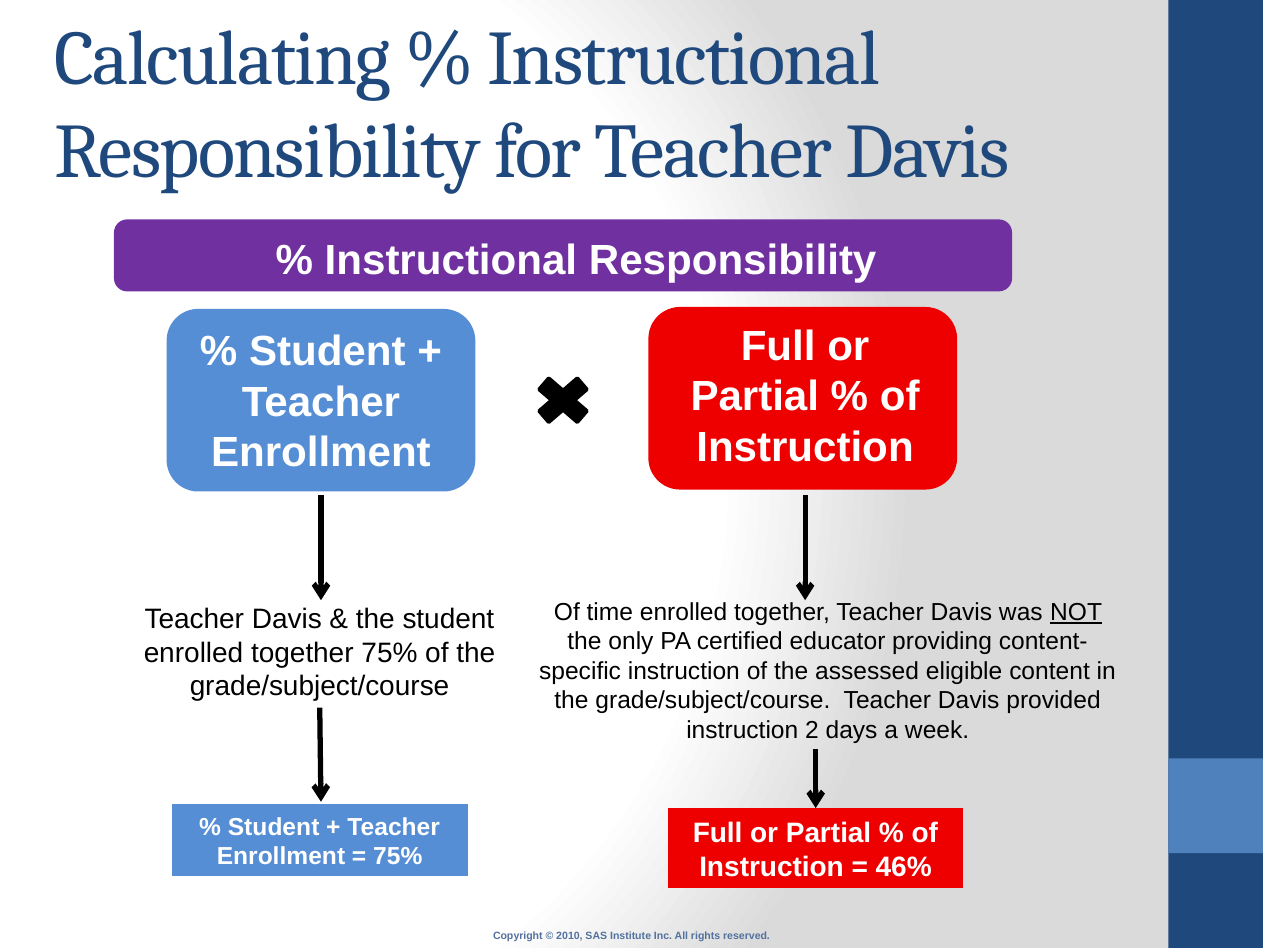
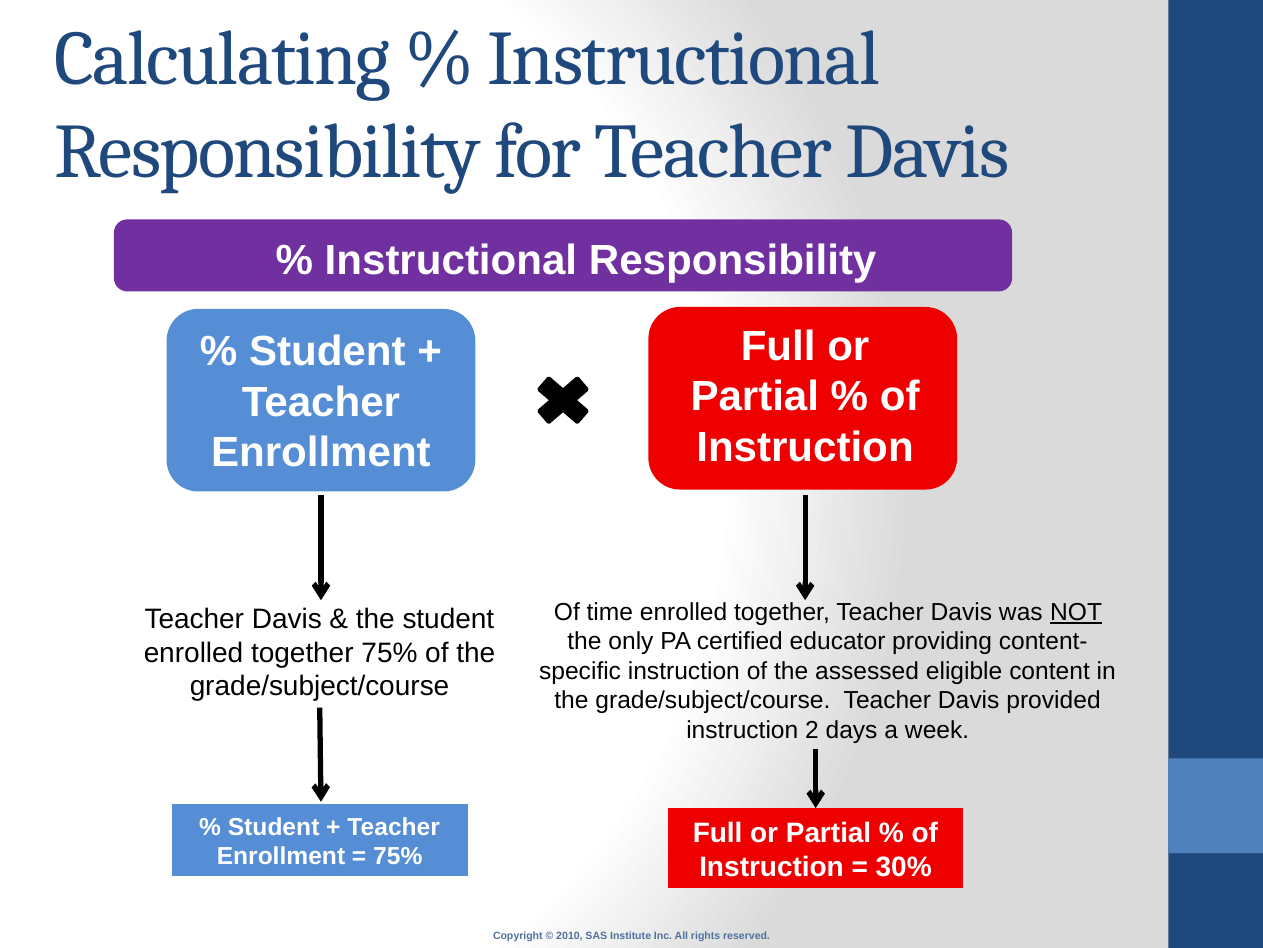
46%: 46% -> 30%
